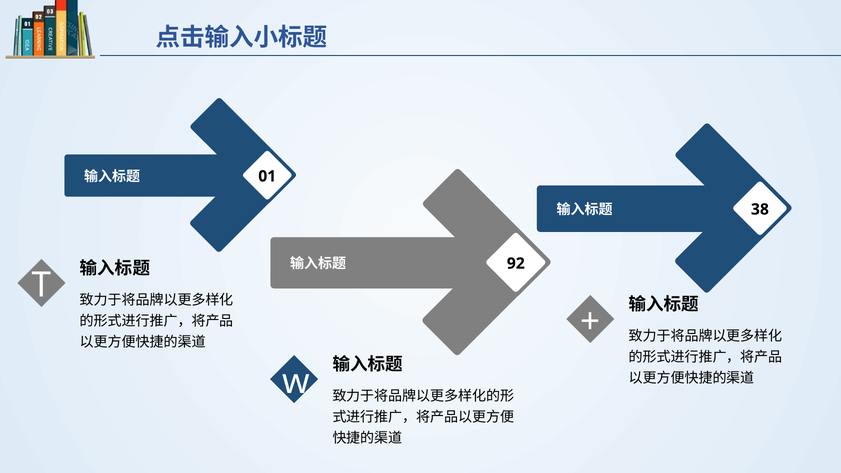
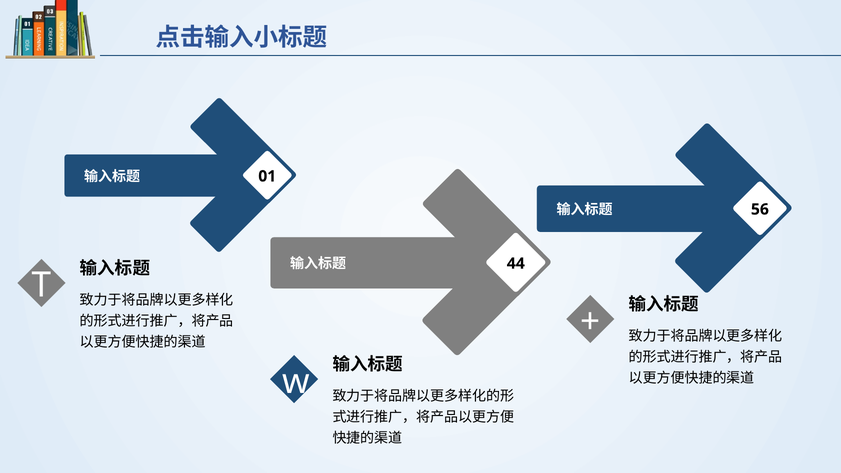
38: 38 -> 56
92: 92 -> 44
